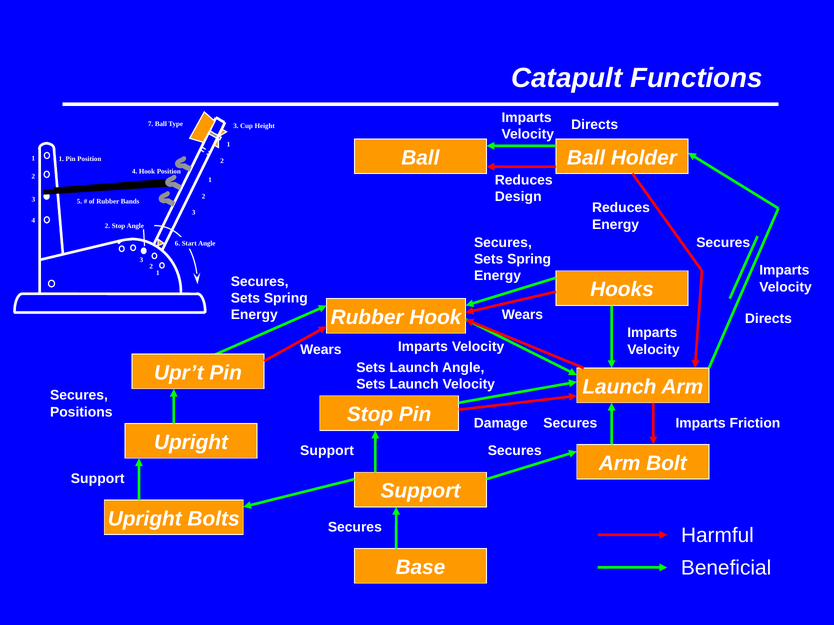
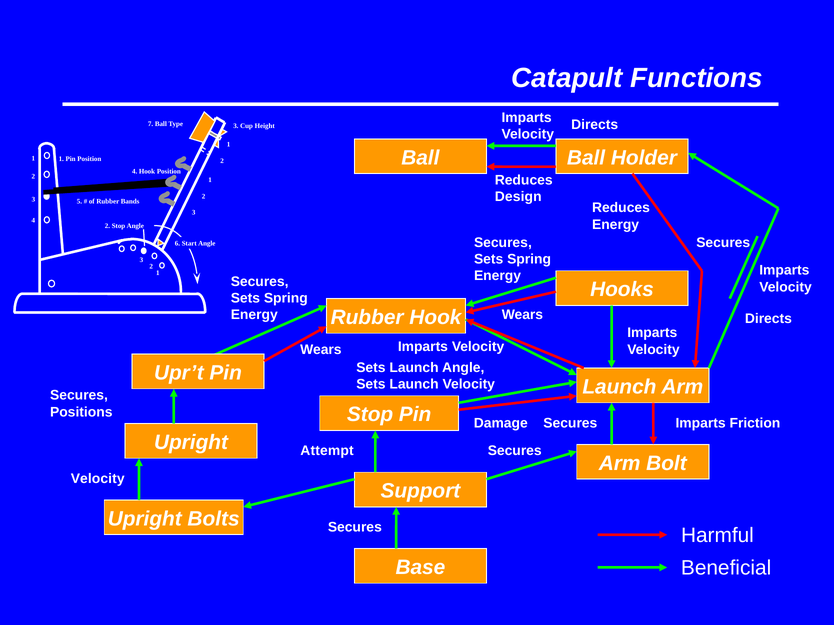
Support at (327, 451): Support -> Attempt
Support at (98, 479): Support -> Velocity
